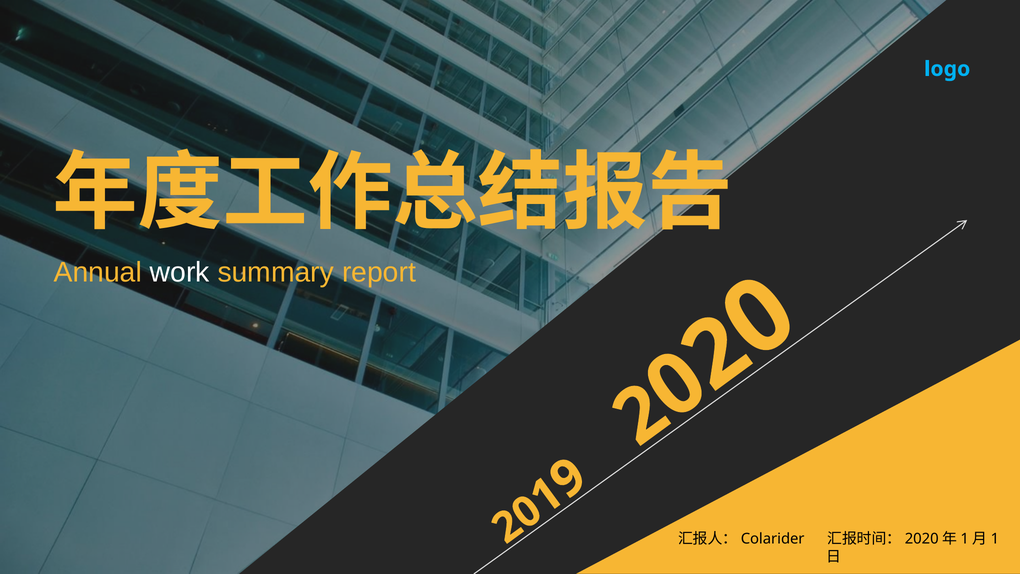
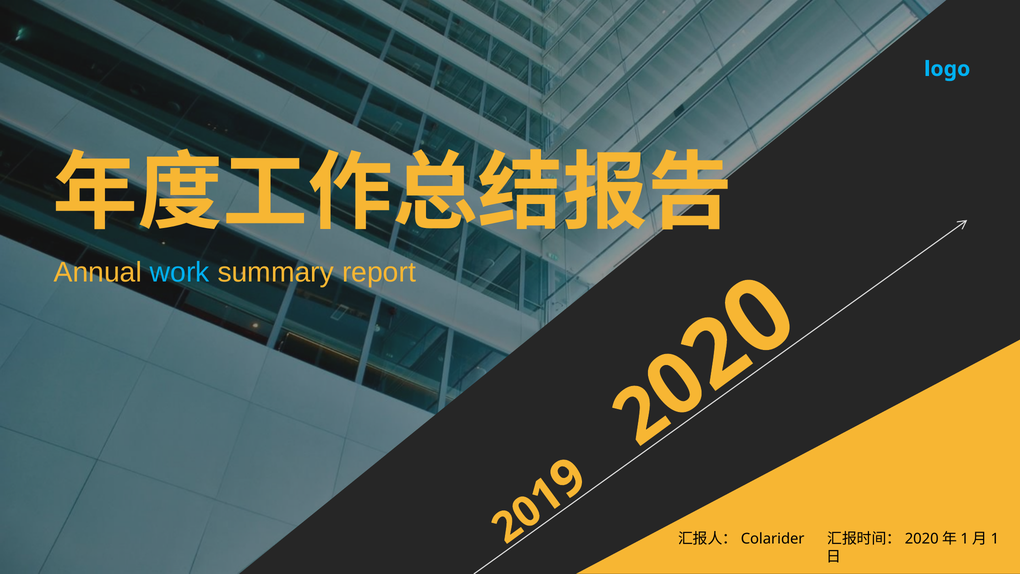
work colour: white -> light blue
